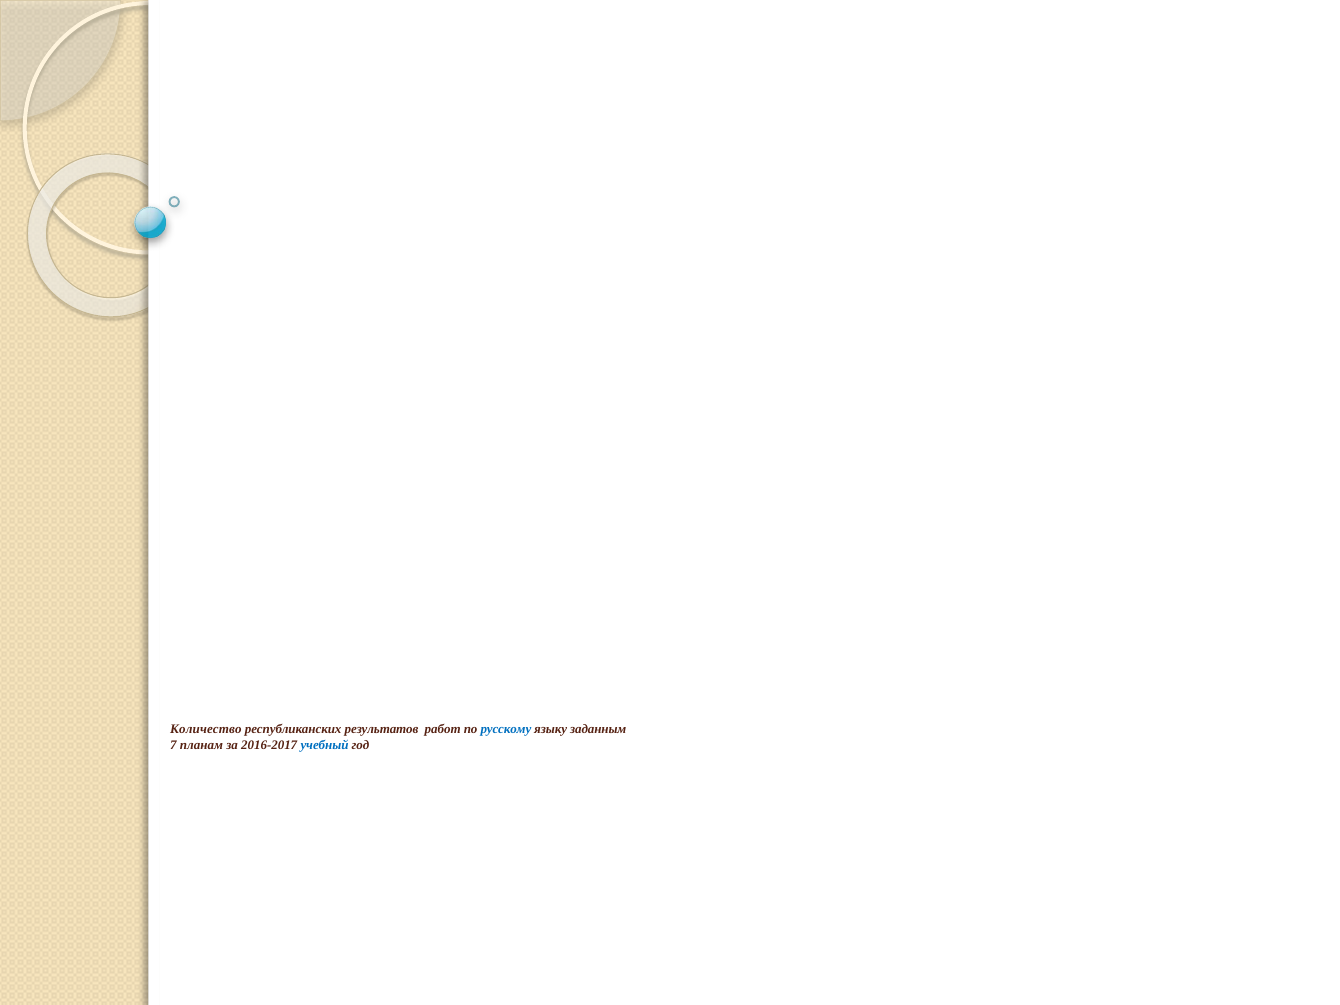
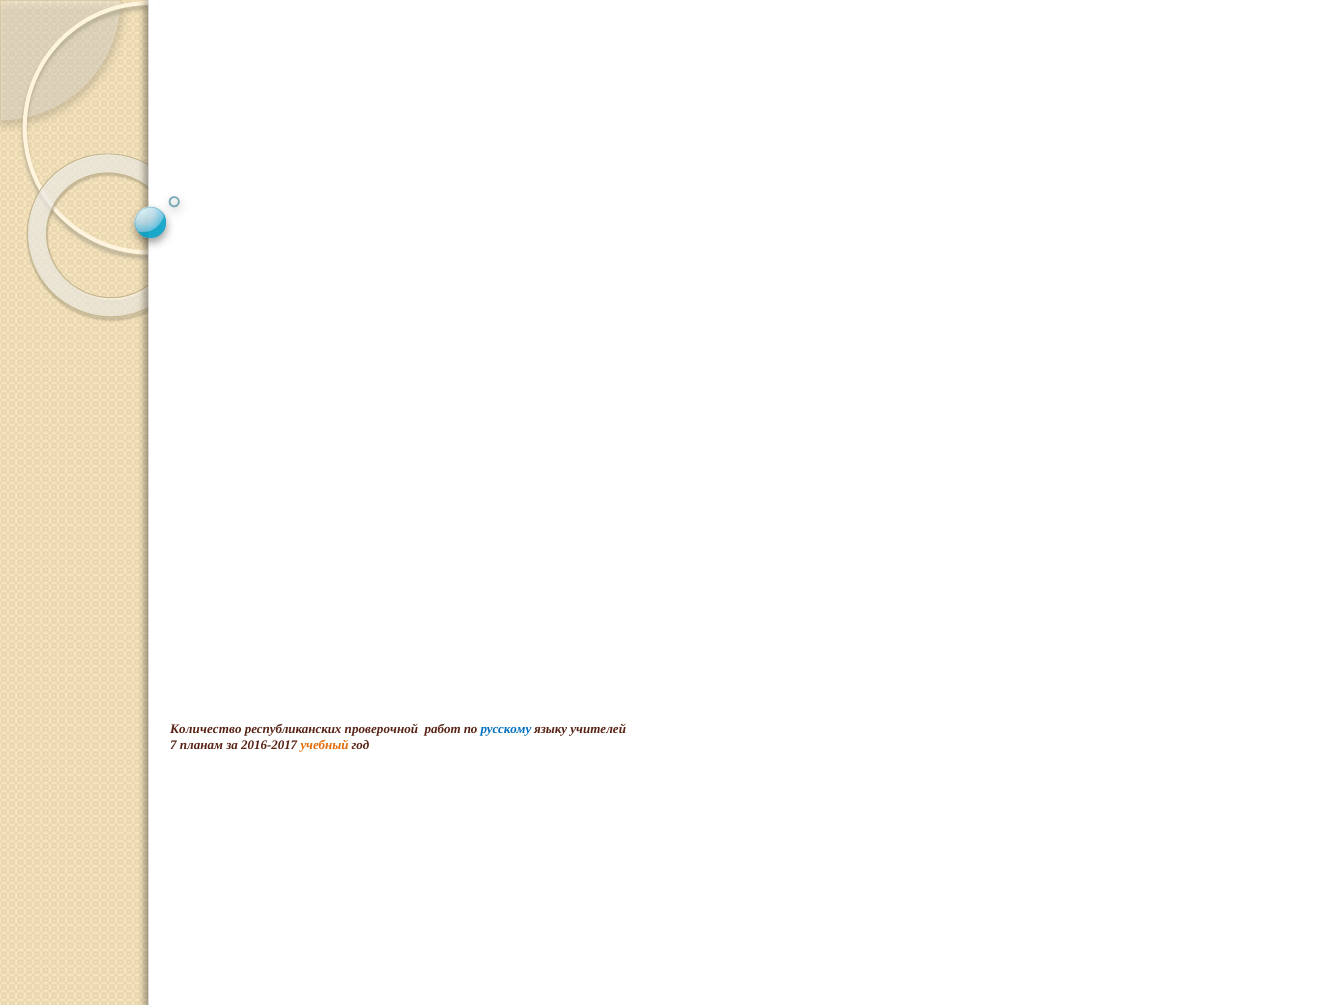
результатов: результатов -> проверочной
заданным: заданным -> учителей
учебный colour: blue -> orange
